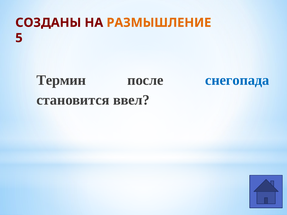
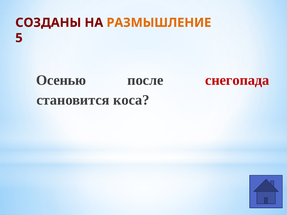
Термин: Термин -> Осенью
снегопада colour: blue -> red
ввел: ввел -> коса
